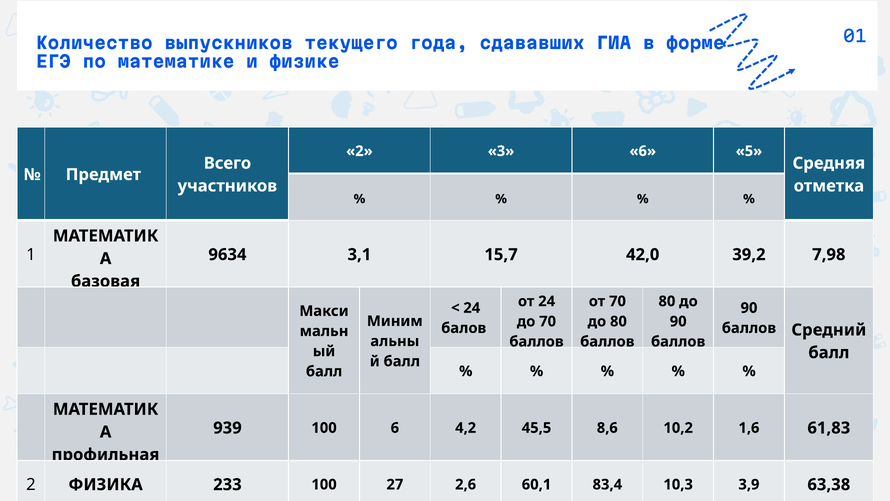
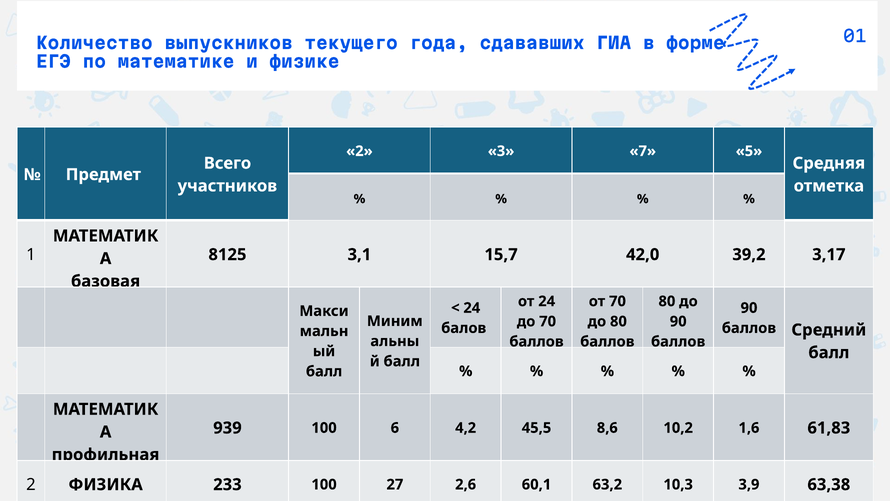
3 6: 6 -> 7
9634: 9634 -> 8125
7,98: 7,98 -> 3,17
83,4: 83,4 -> 63,2
